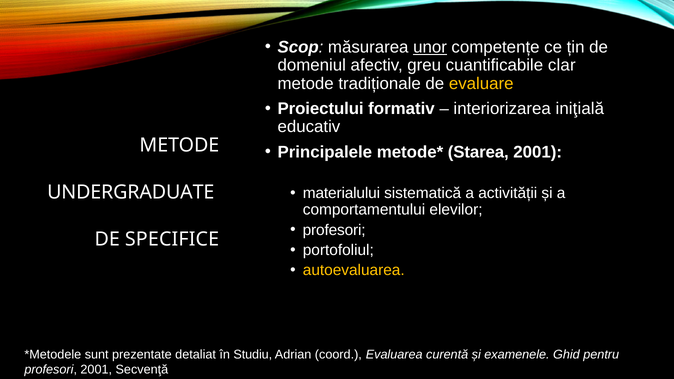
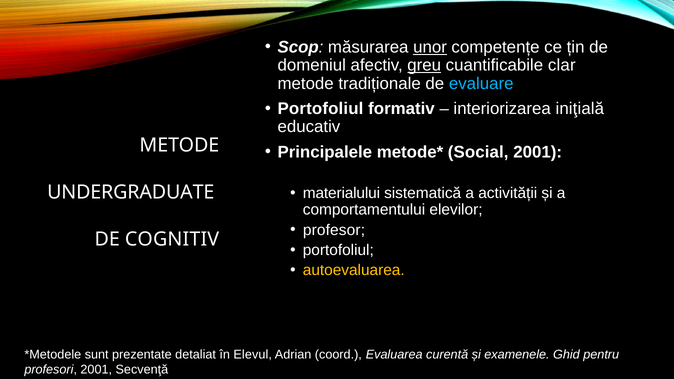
greu underline: none -> present
evaluare colour: yellow -> light blue
Proiectului at (321, 109): Proiectului -> Portofoliul
Starea: Starea -> Social
profesori at (334, 230): profesori -> profesor
SPECIFICE: SPECIFICE -> COGNITIV
Studiu: Studiu -> Elevul
